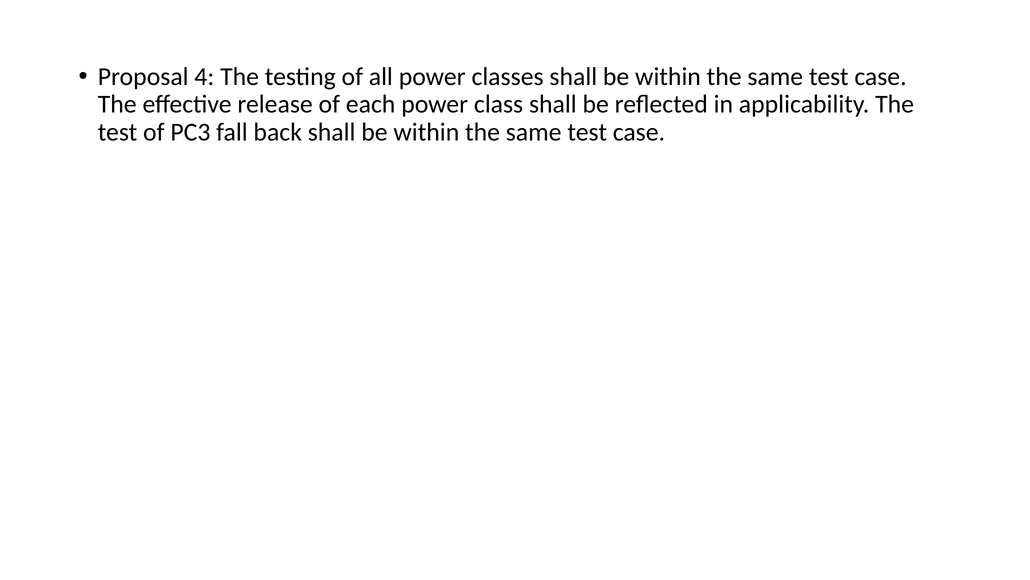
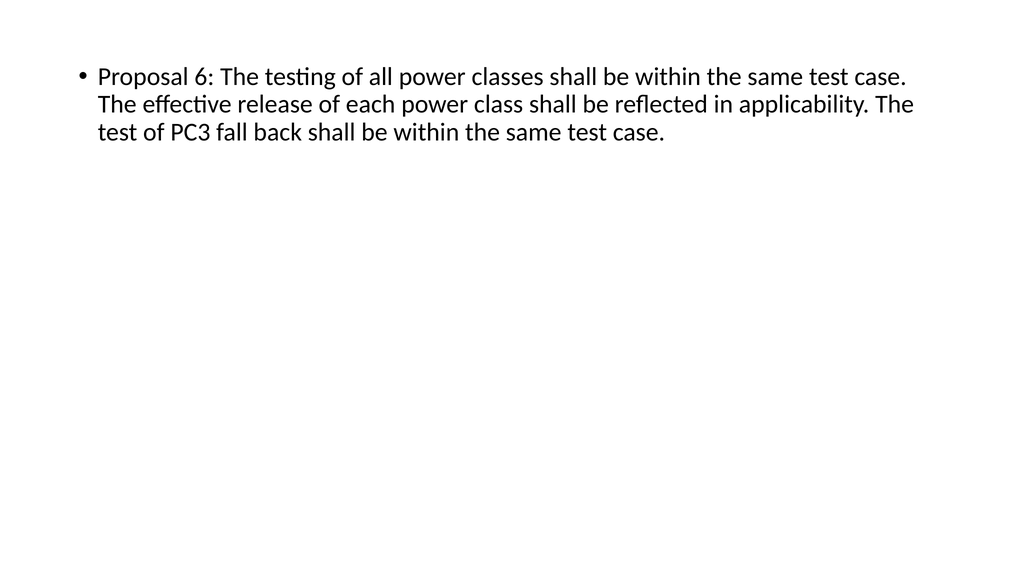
4: 4 -> 6
